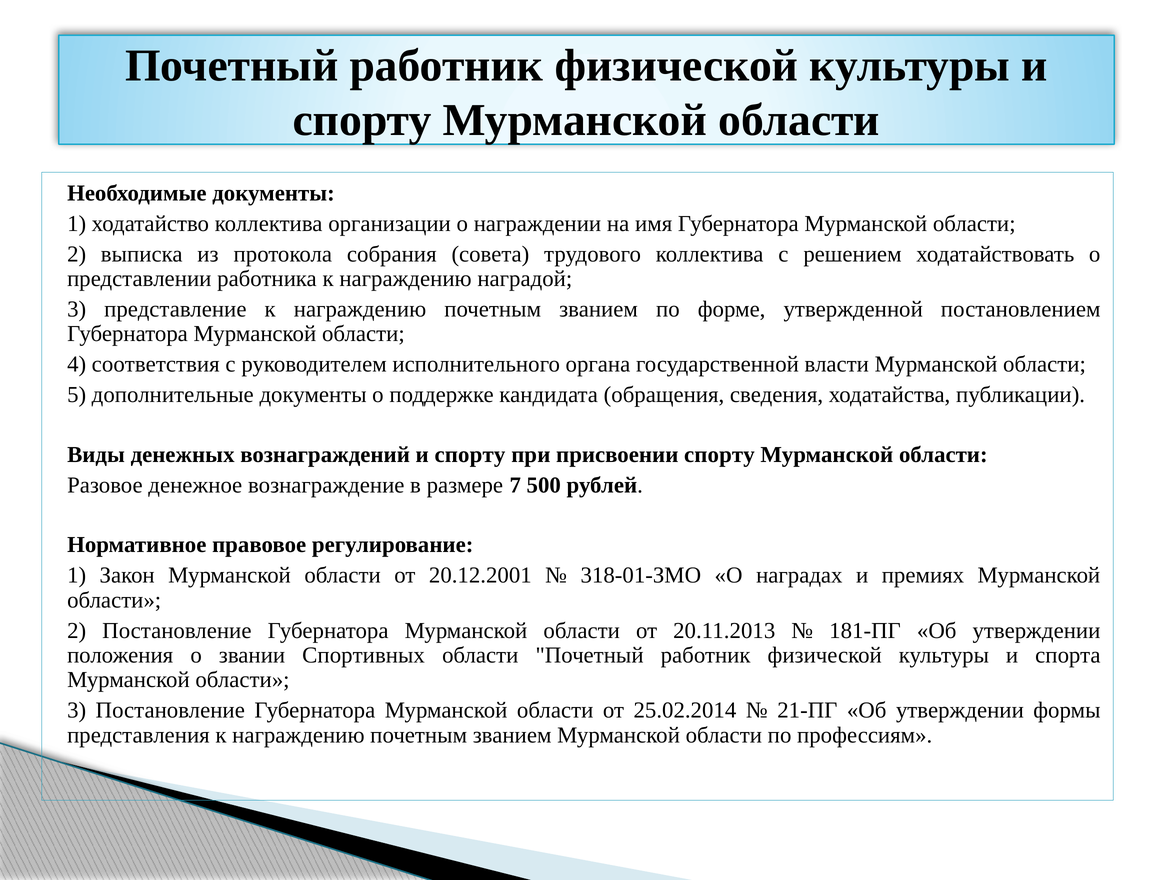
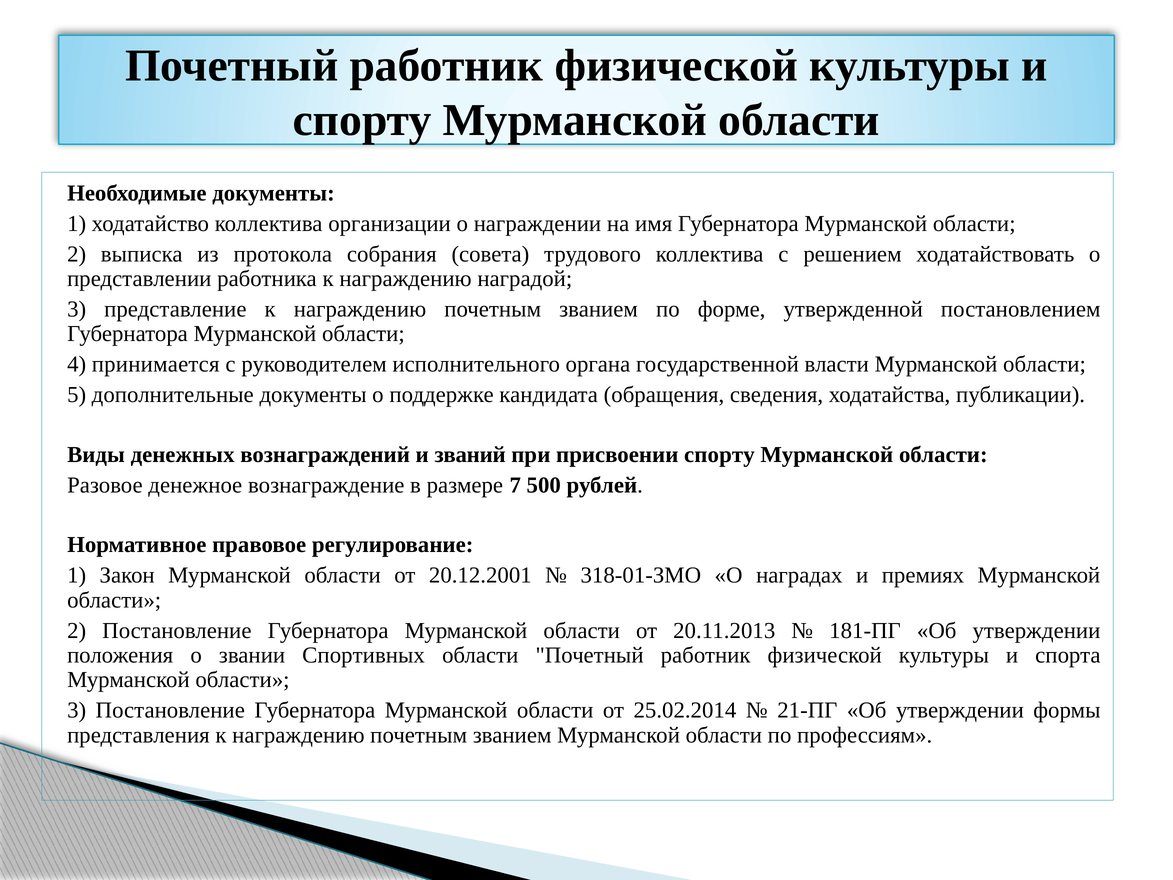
соответствия: соответствия -> принимается
вознаграждений и спорту: спорту -> званий
